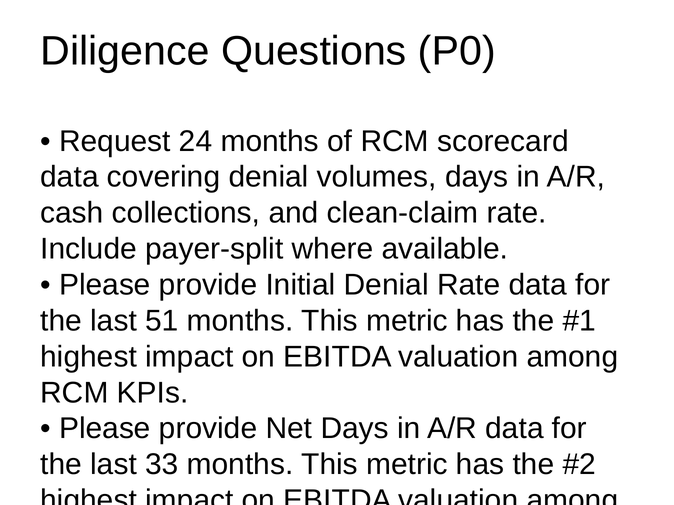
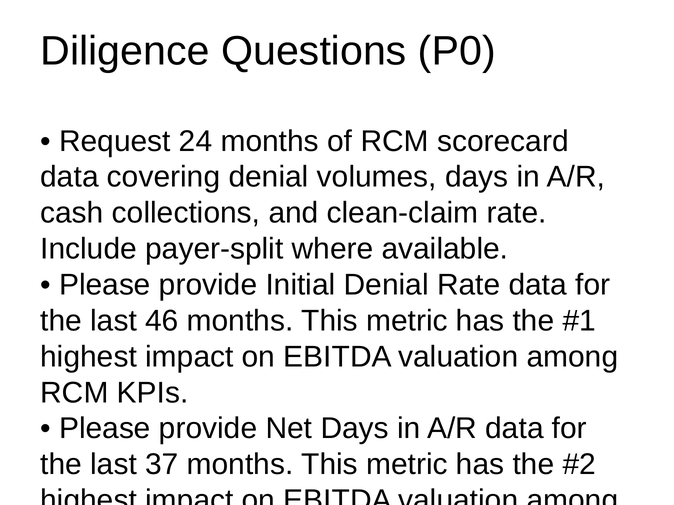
51: 51 -> 46
33: 33 -> 37
